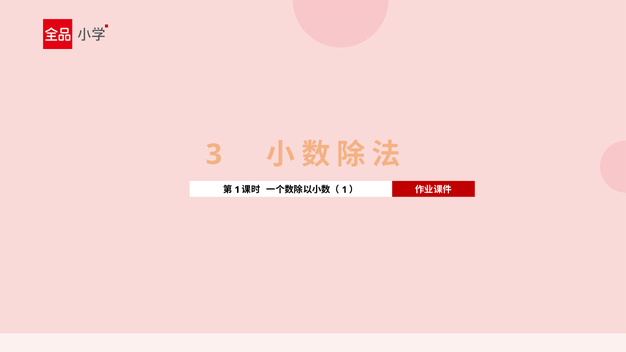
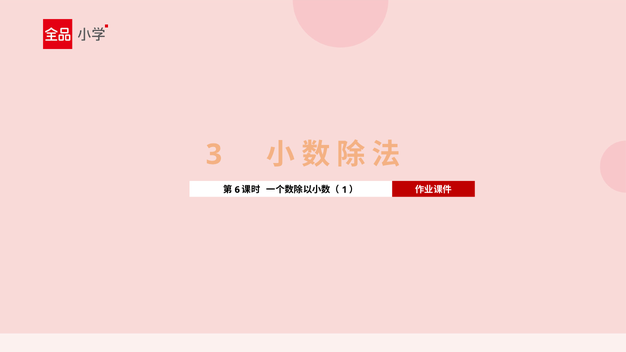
1 at (237, 190): 1 -> 6
